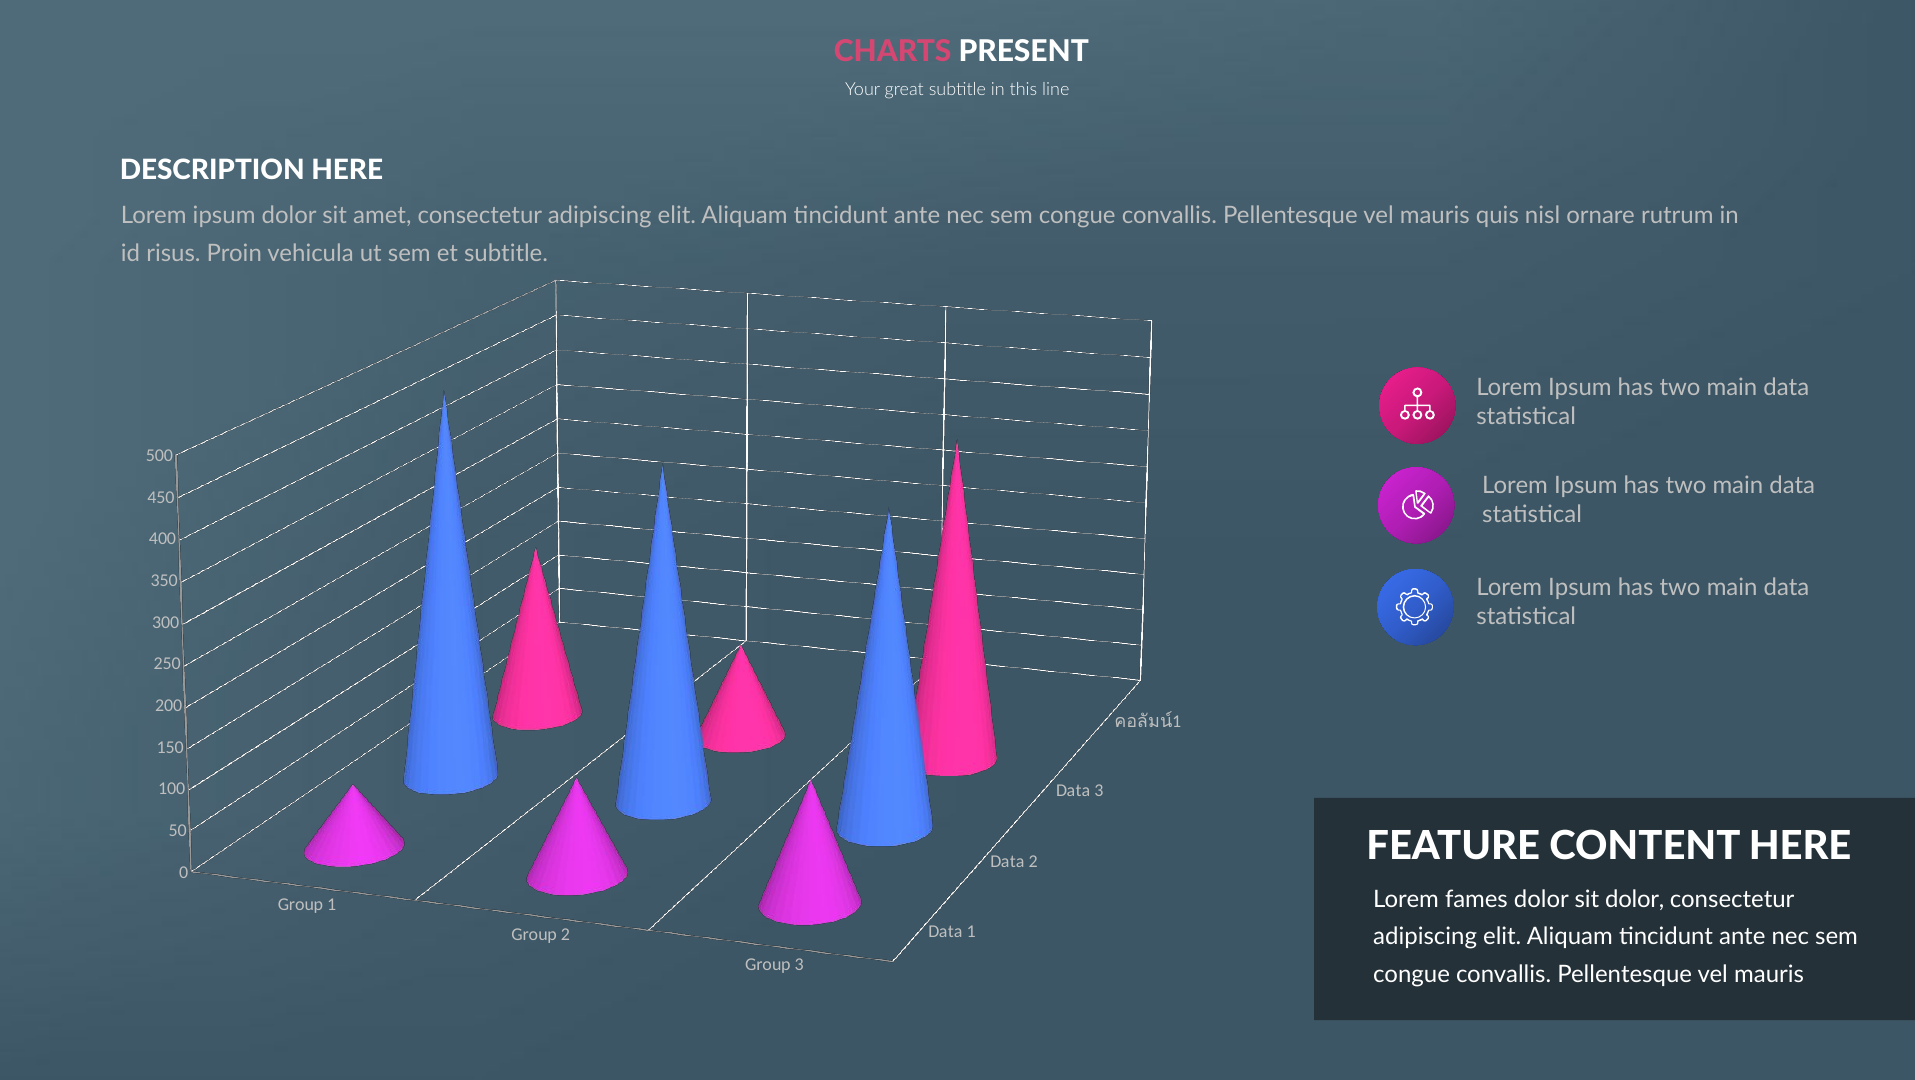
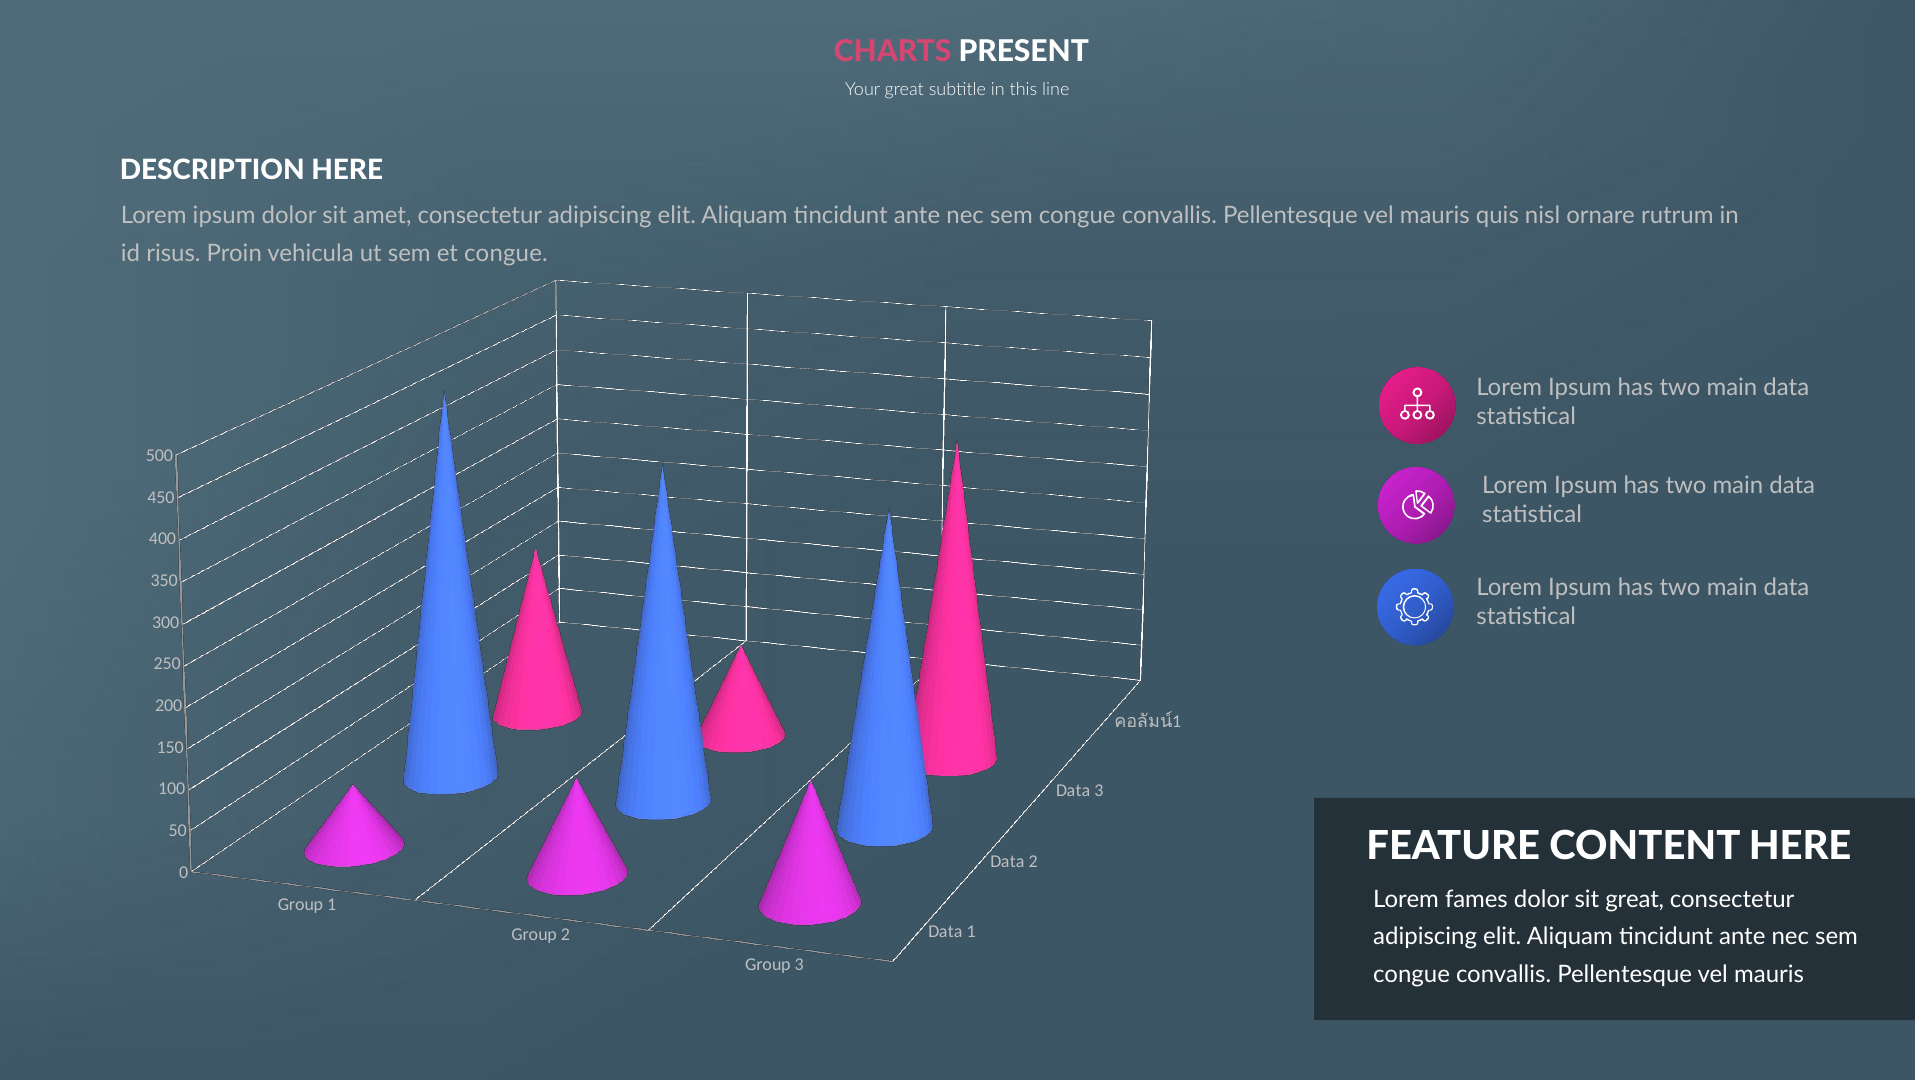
et subtitle: subtitle -> congue
sit dolor: dolor -> great
